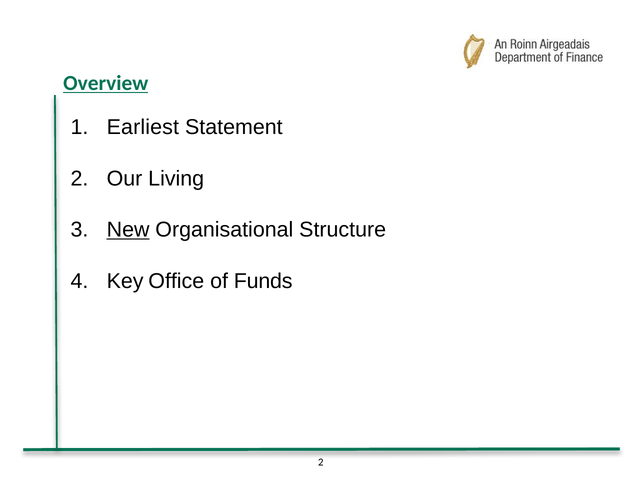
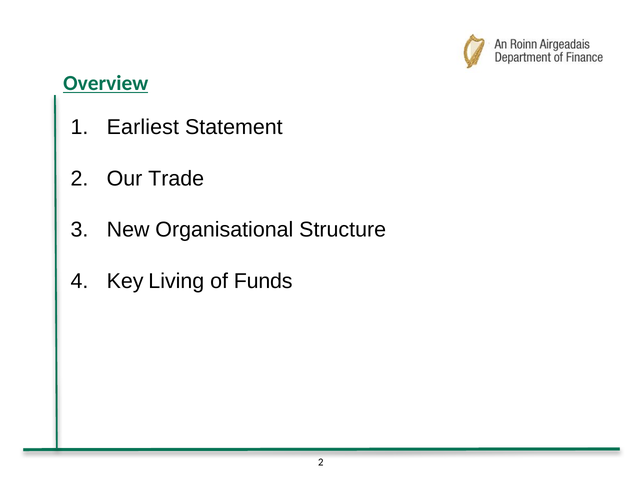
Living: Living -> Trade
New underline: present -> none
Office: Office -> Living
